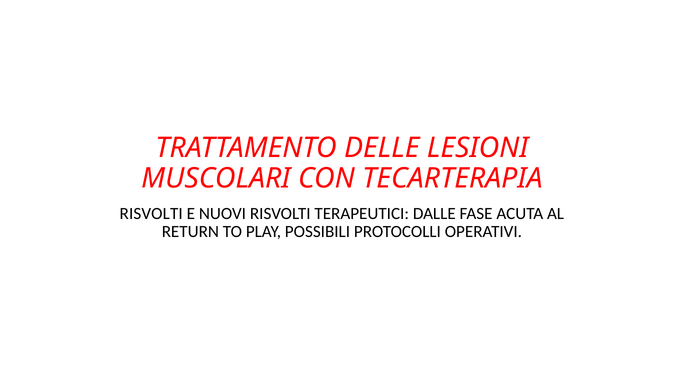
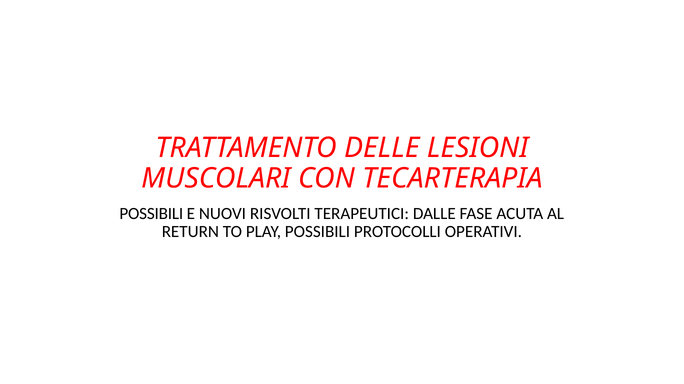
RISVOLTI at (151, 214): RISVOLTI -> POSSIBILI
